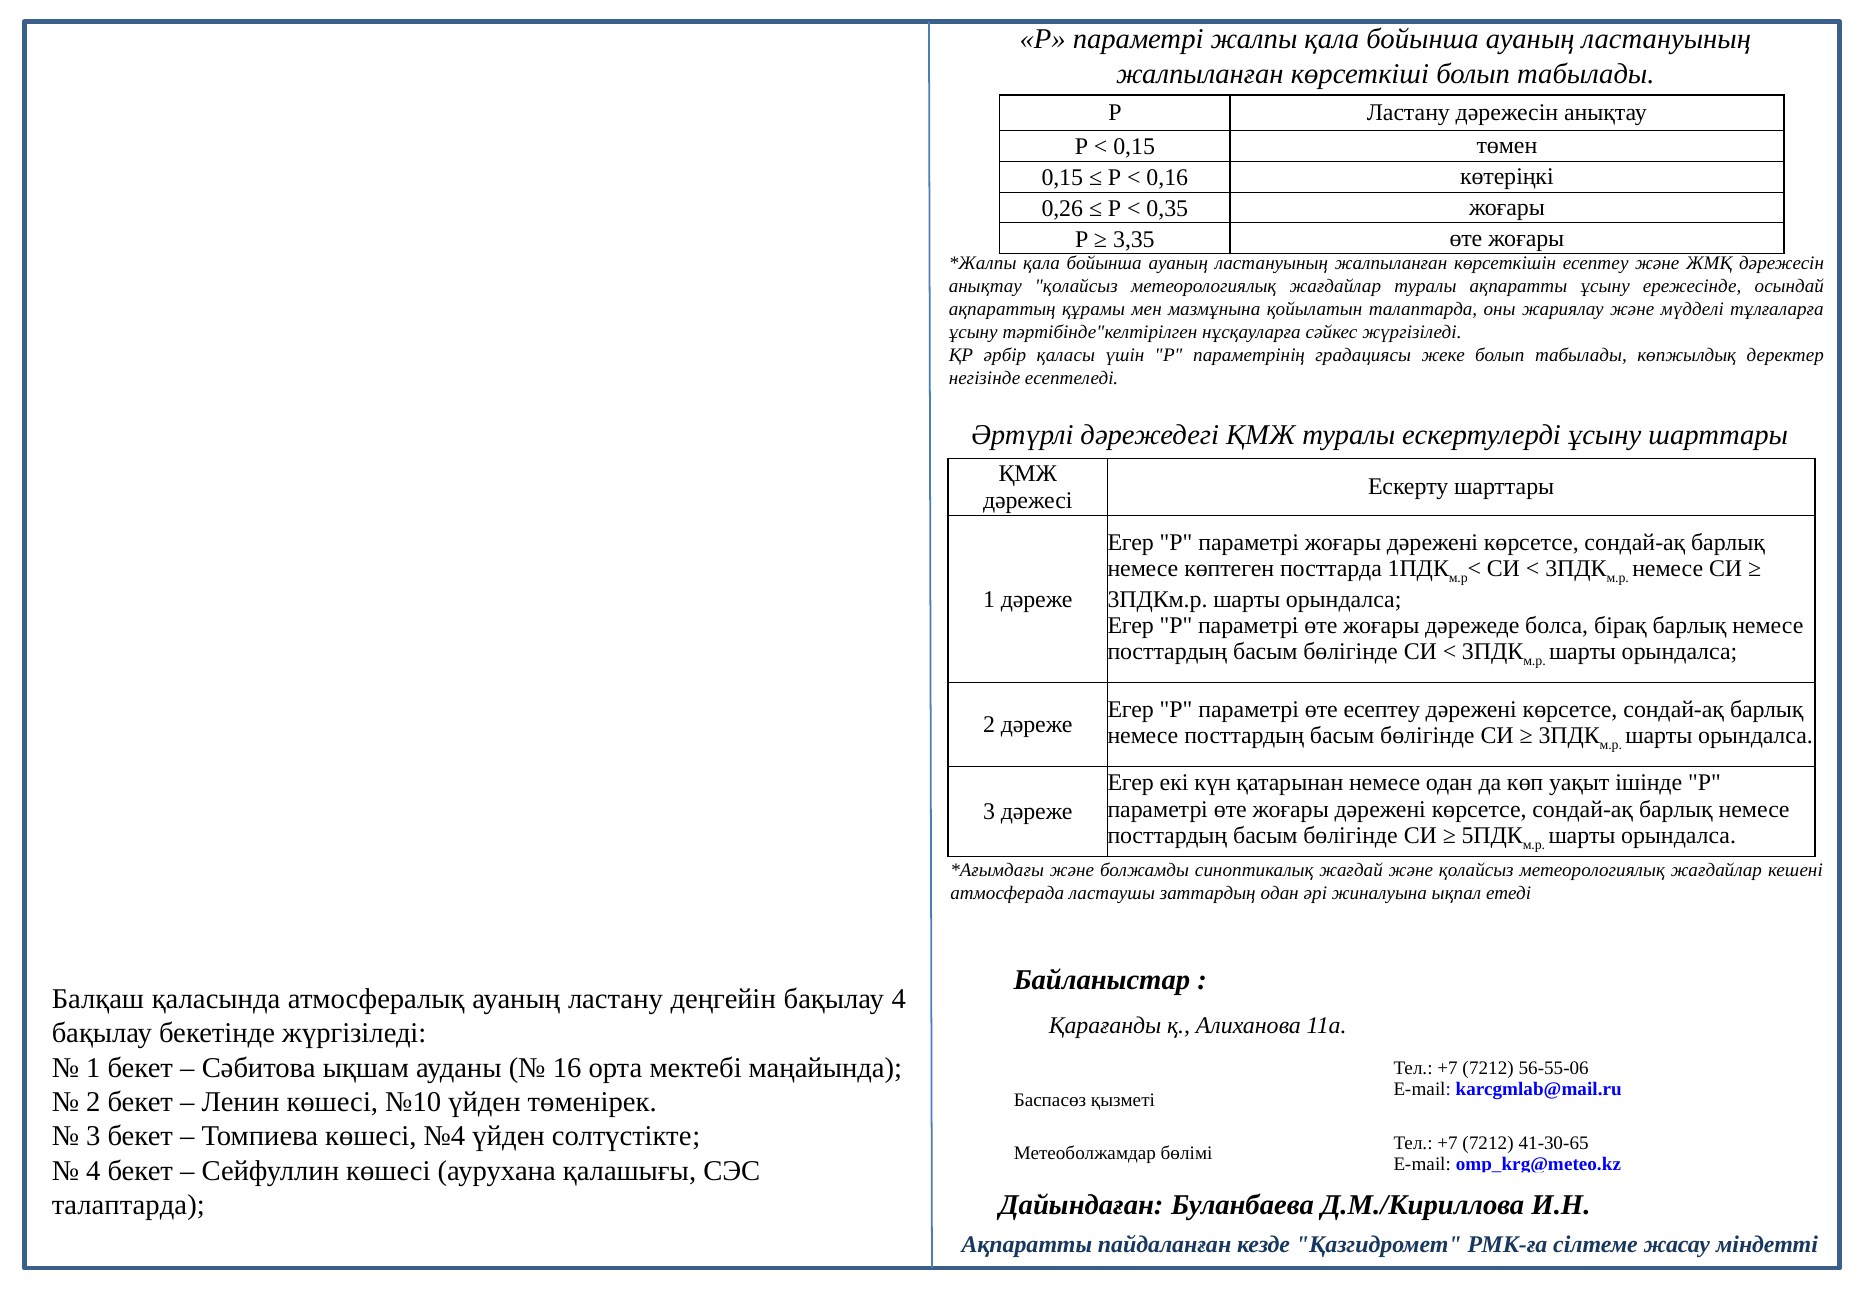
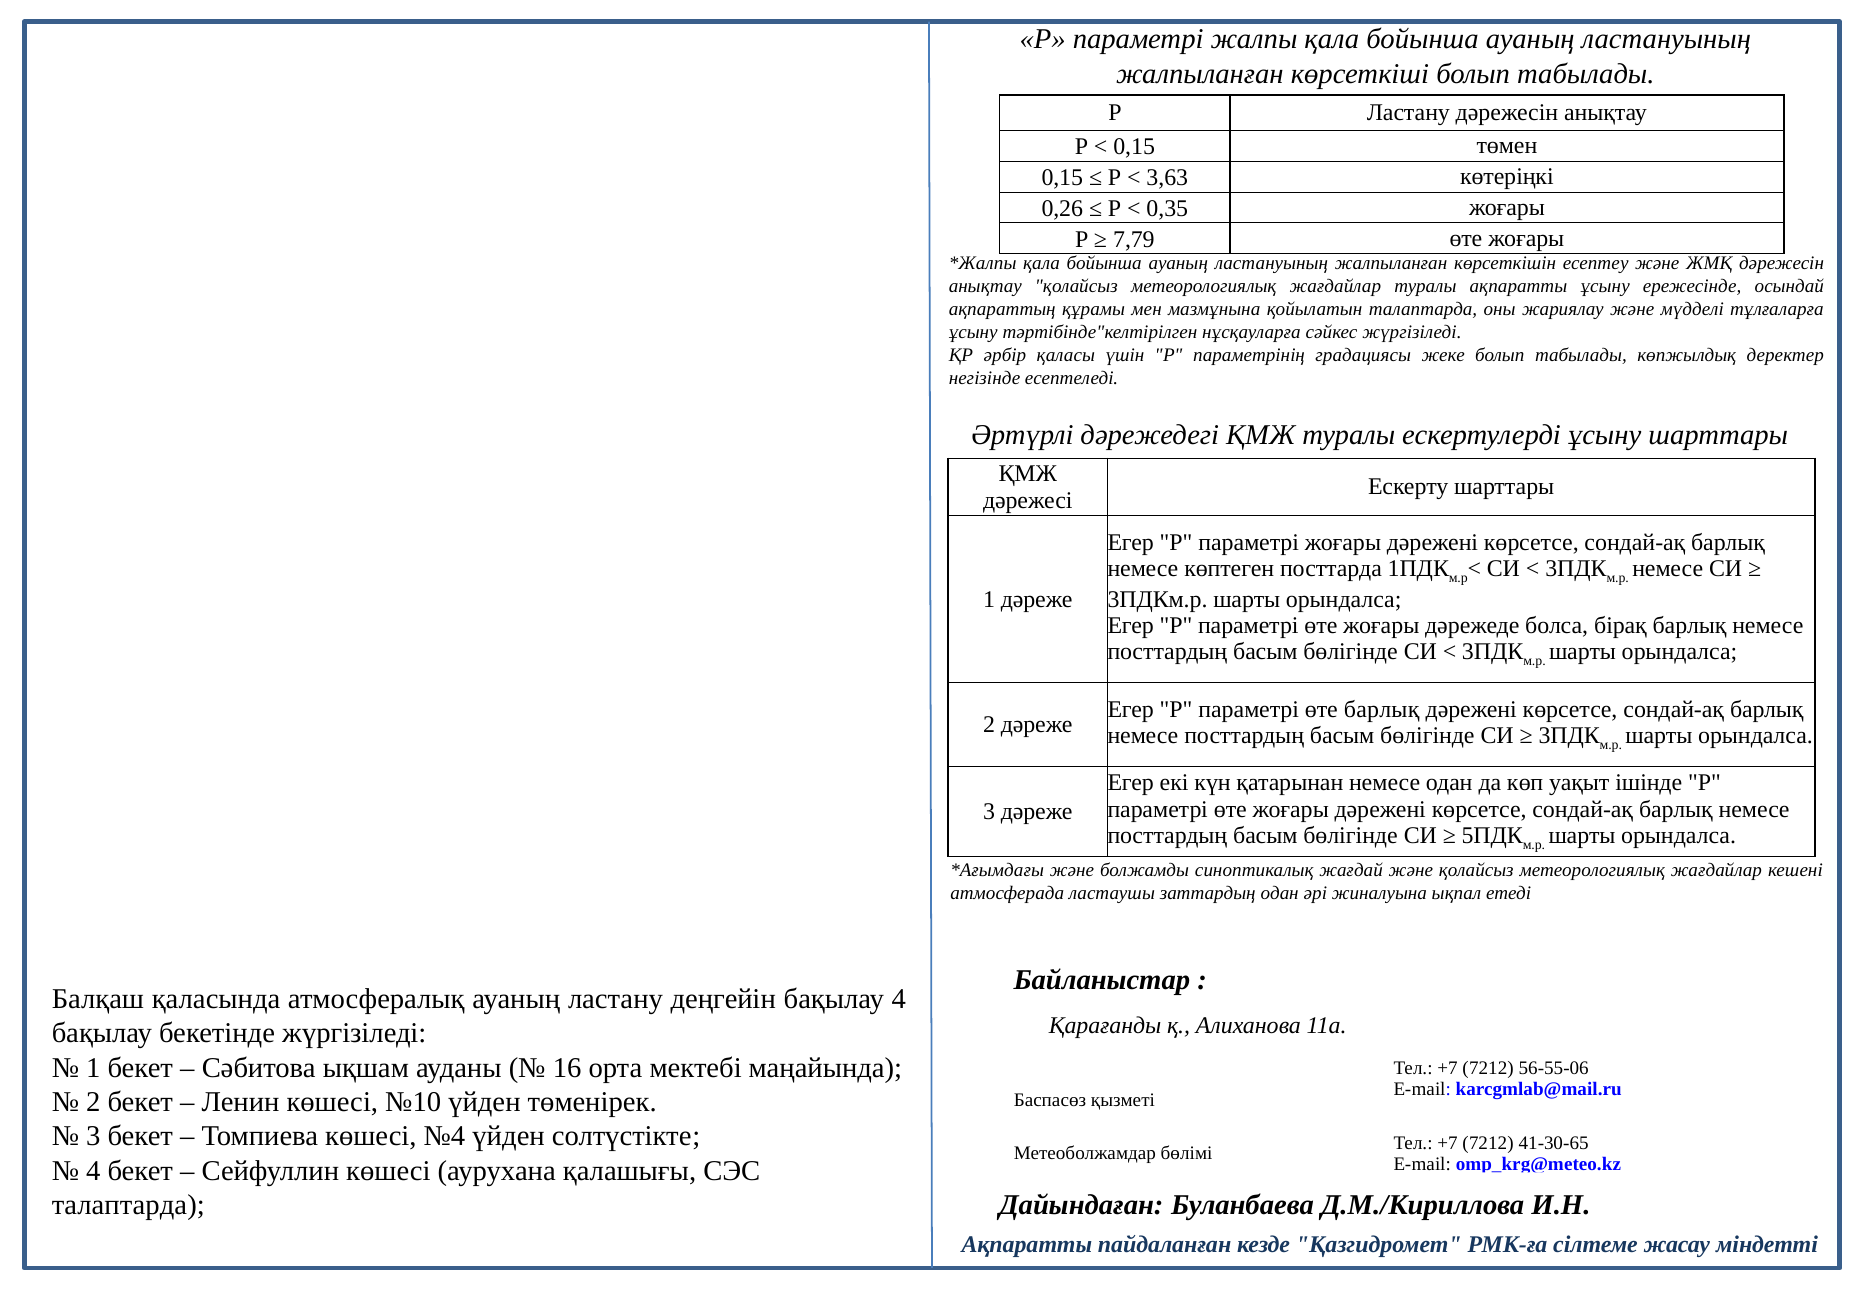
0,16: 0,16 -> 3,63
3,35: 3,35 -> 7,79
өте есептеу: есептеу -> барлық
